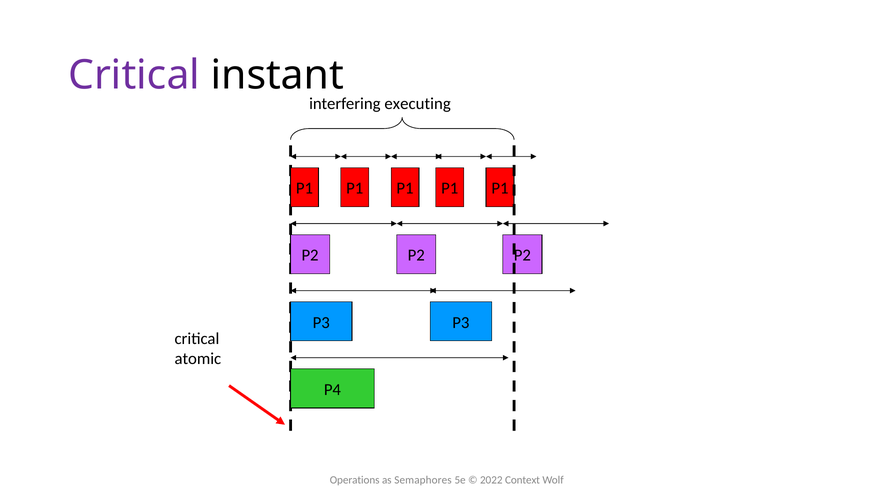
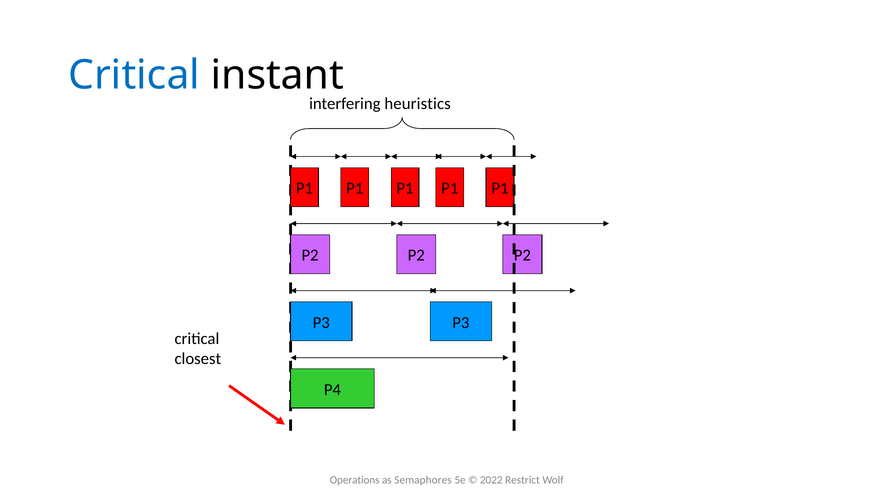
Critical at (134, 75) colour: purple -> blue
executing: executing -> heuristics
atomic: atomic -> closest
Context: Context -> Restrict
